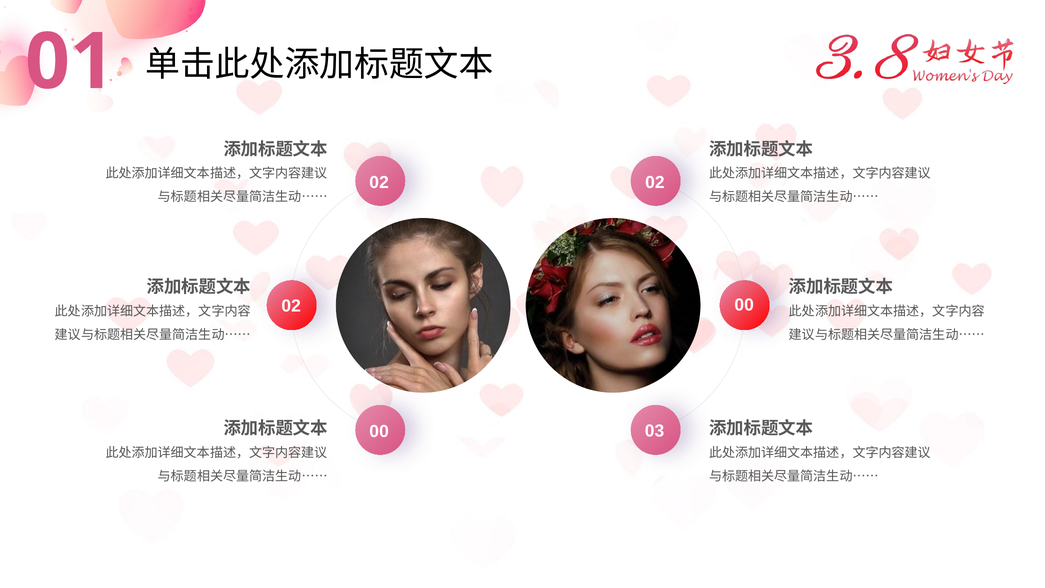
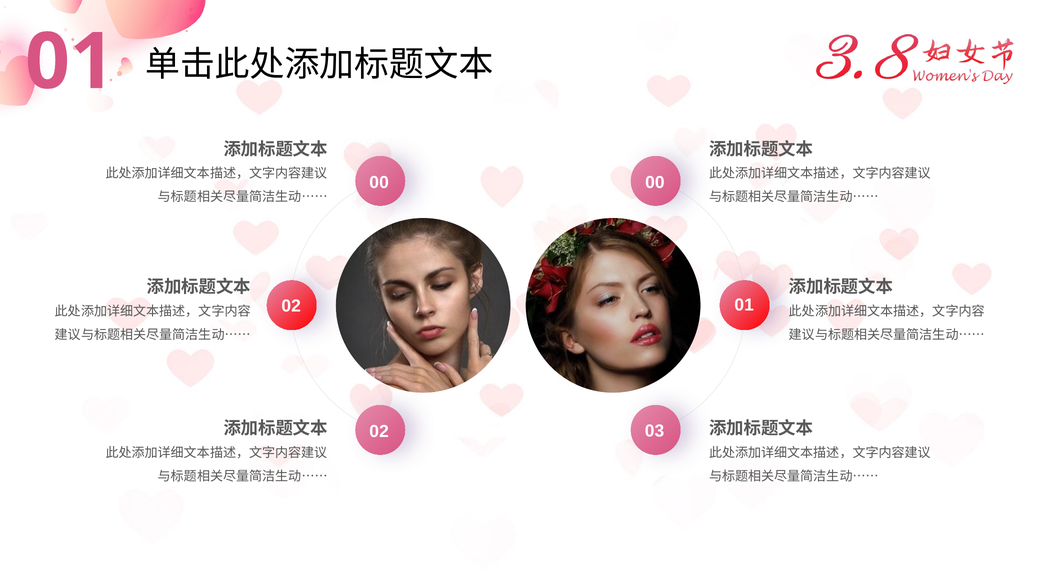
2 at (384, 183): 2 -> 0
2 at (660, 183): 2 -> 0
0 at (749, 305): 0 -> 1
0 at (384, 431): 0 -> 2
